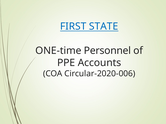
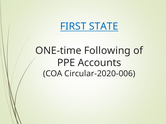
Personnel: Personnel -> Following
